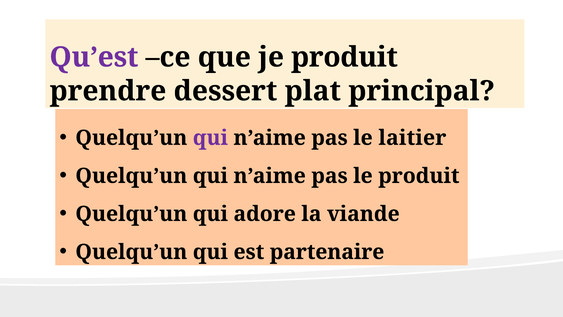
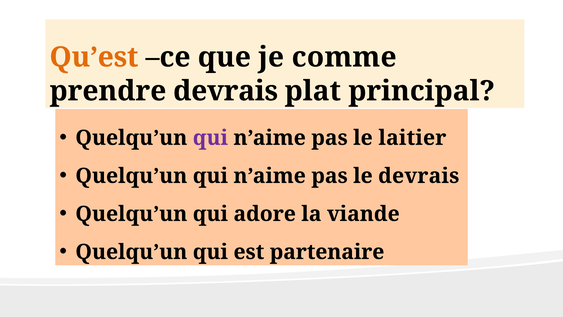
Qu’est colour: purple -> orange
je produit: produit -> comme
prendre dessert: dessert -> devrais
le produit: produit -> devrais
